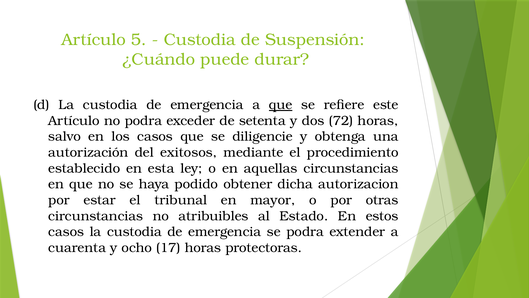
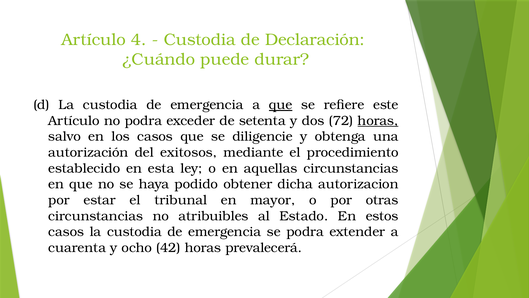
5: 5 -> 4
Suspensión: Suspensión -> Declaración
horas at (378, 120) underline: none -> present
17: 17 -> 42
protectoras: protectoras -> prevalecerá
